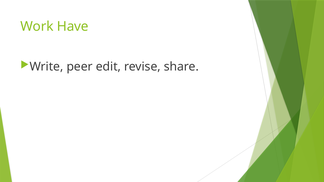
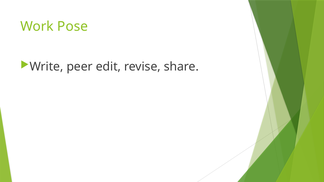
Have: Have -> Pose
